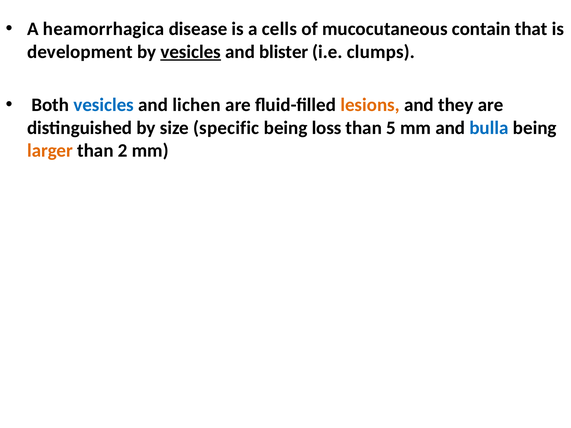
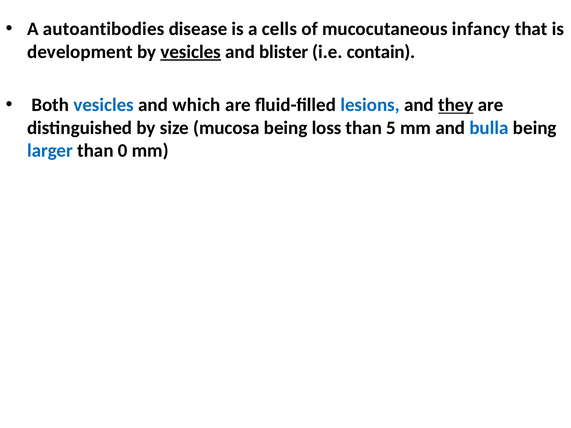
heamorrhagica: heamorrhagica -> autoantibodies
contain: contain -> infancy
clumps: clumps -> contain
lichen: lichen -> which
lesions colour: orange -> blue
they underline: none -> present
specific: specific -> mucosa
larger colour: orange -> blue
2: 2 -> 0
